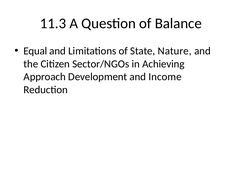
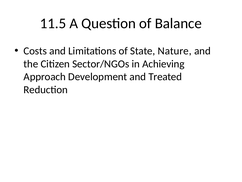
11.3: 11.3 -> 11.5
Equal: Equal -> Costs
Income: Income -> Treated
